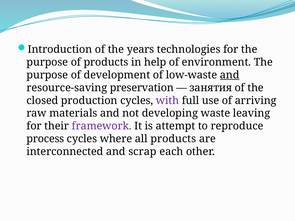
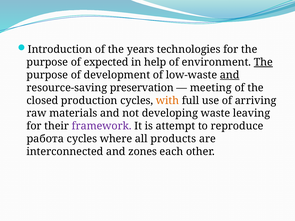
of products: products -> expected
The at (263, 62) underline: none -> present
занятия: занятия -> meeting
with colour: purple -> orange
process: process -> работа
scrap: scrap -> zones
